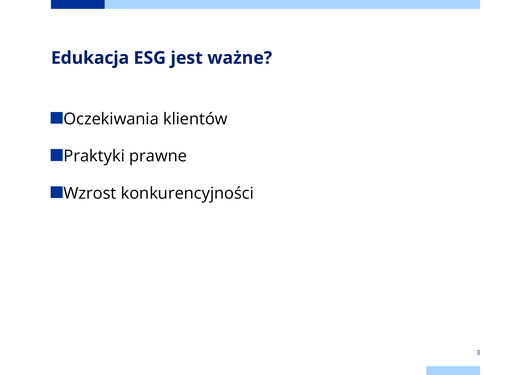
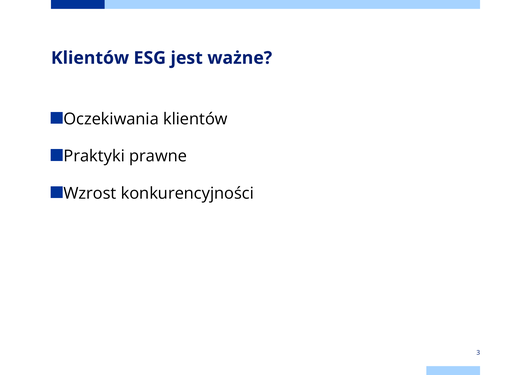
Edukacja at (90, 58): Edukacja -> Klientów
